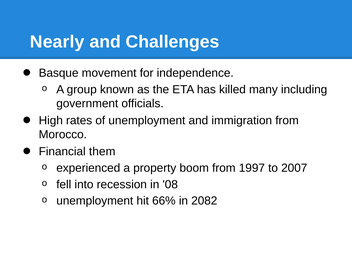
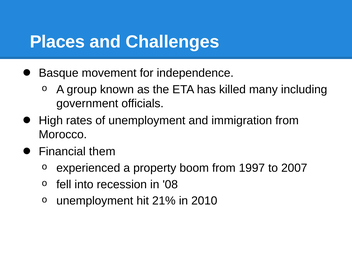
Nearly: Nearly -> Places
66%: 66% -> 21%
2082: 2082 -> 2010
